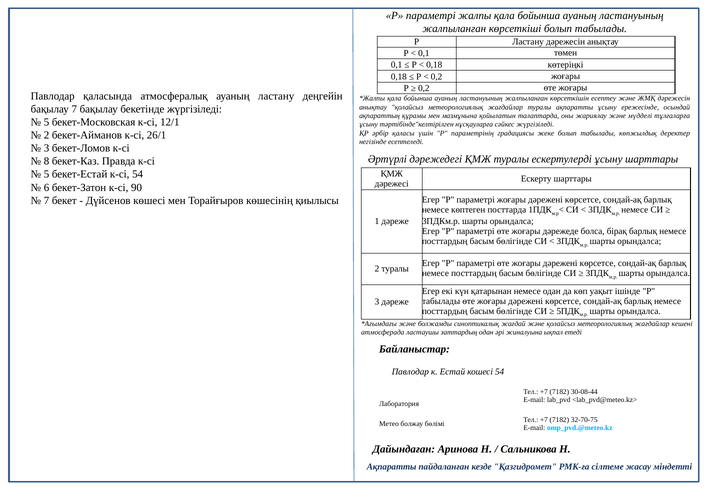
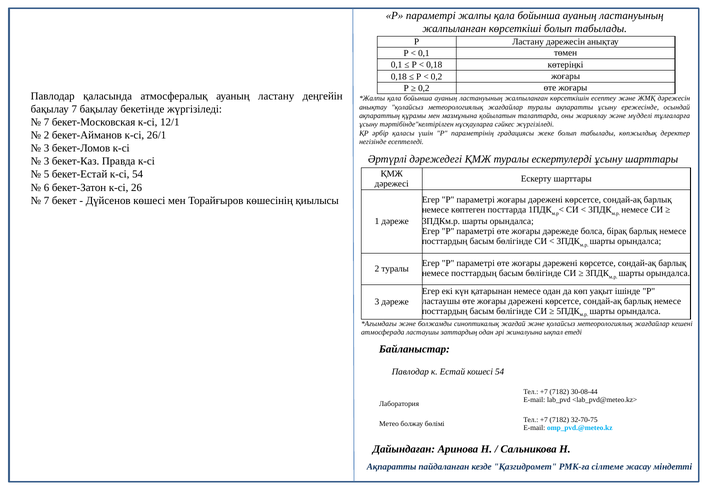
5 at (47, 122): 5 -> 7
8 at (47, 161): 8 -> 3
90: 90 -> 26
табылады at (441, 301): табылады -> ластаушы
